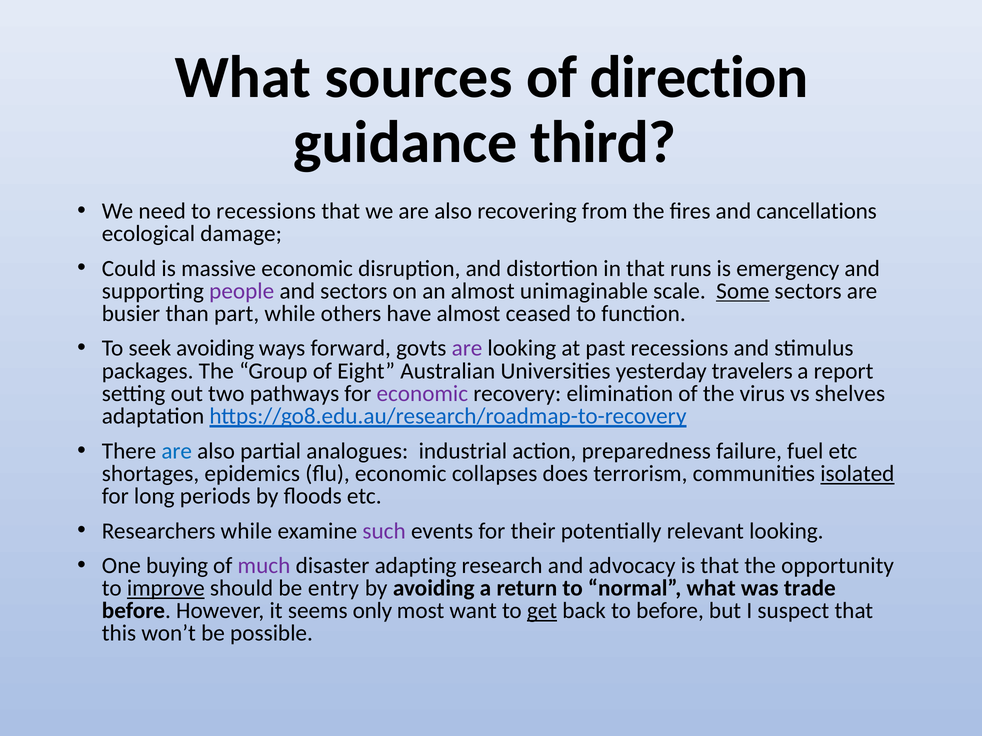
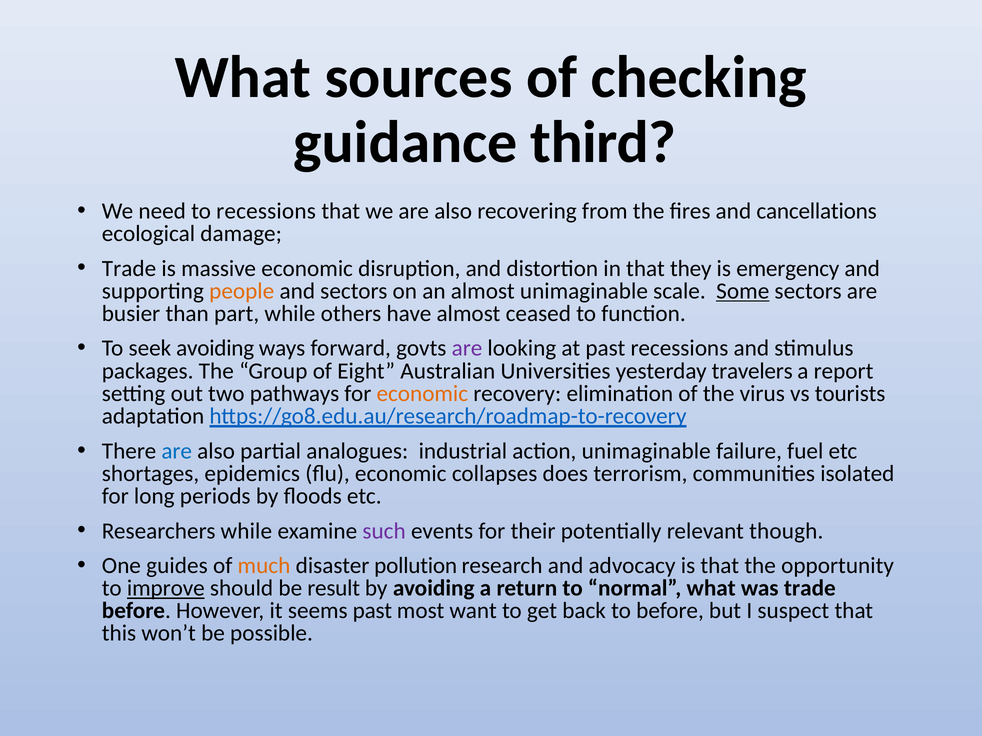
direction: direction -> checking
Could at (129, 269): Could -> Trade
runs: runs -> they
people colour: purple -> orange
economic at (422, 394) colour: purple -> orange
shelves: shelves -> tourists
action preparedness: preparedness -> unimaginable
isolated underline: present -> none
relevant looking: looking -> though
buying: buying -> guides
much colour: purple -> orange
adapting: adapting -> pollution
entry: entry -> result
seems only: only -> past
get underline: present -> none
